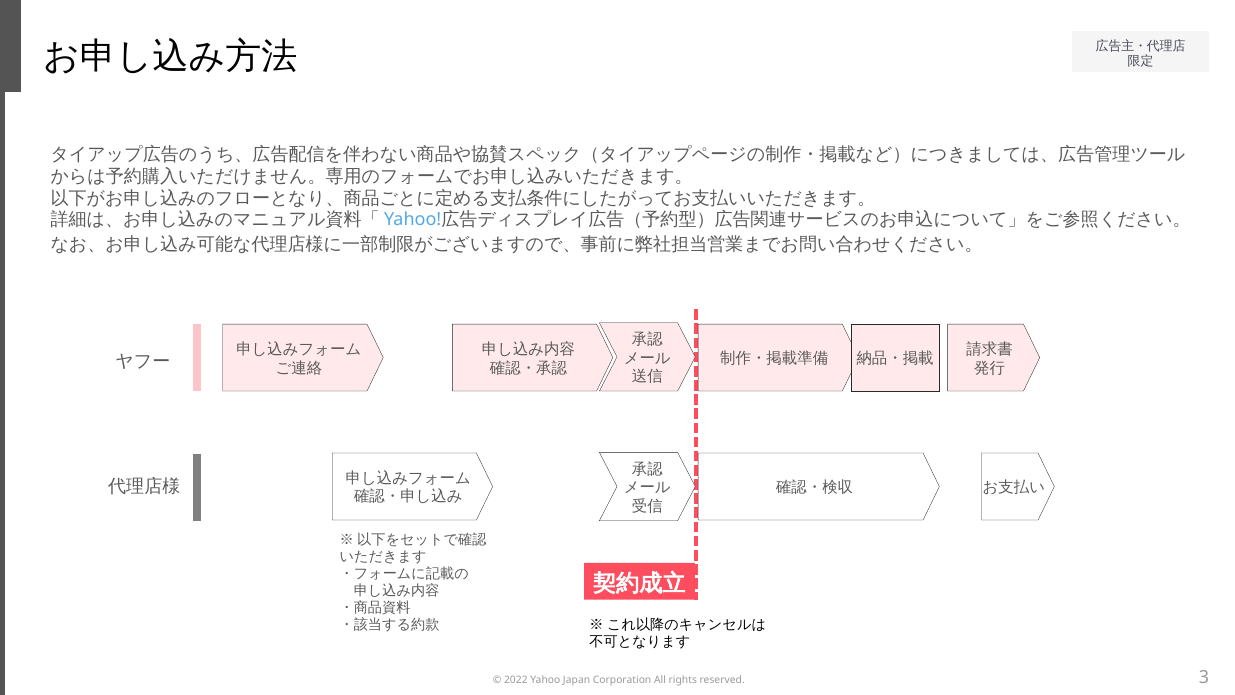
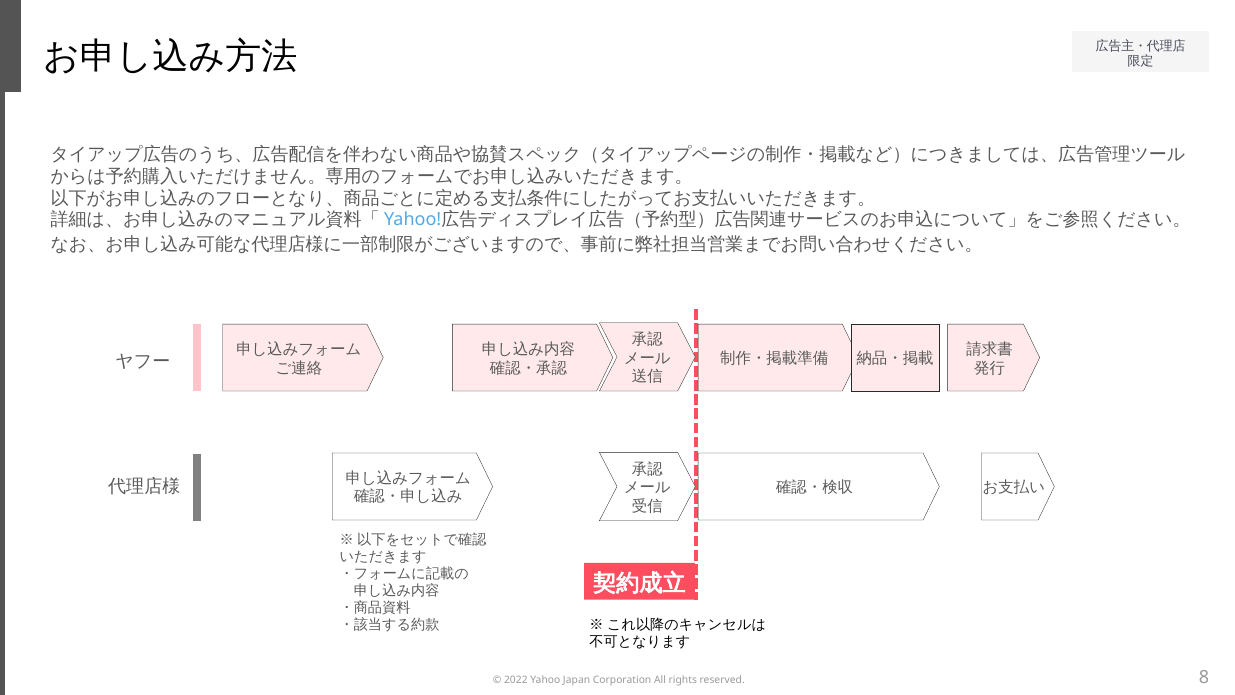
3: 3 -> 8
